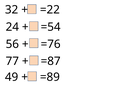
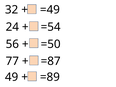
=22: =22 -> =49
=76: =76 -> =50
